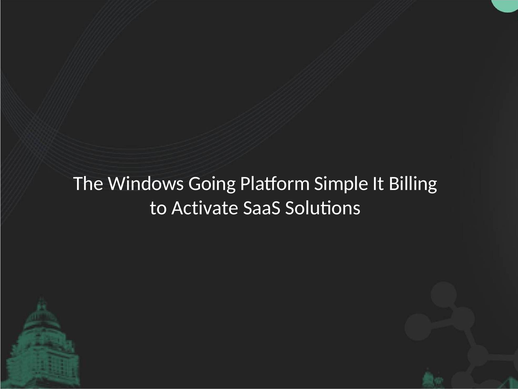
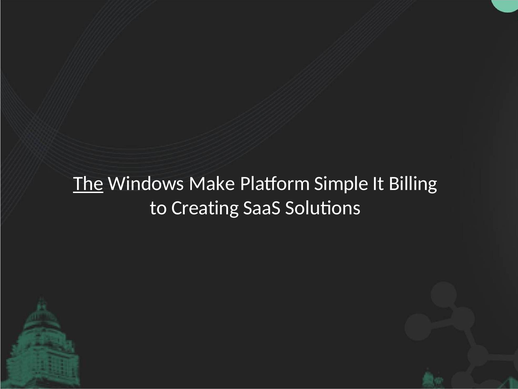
The underline: none -> present
Going: Going -> Make
Activate: Activate -> Creating
